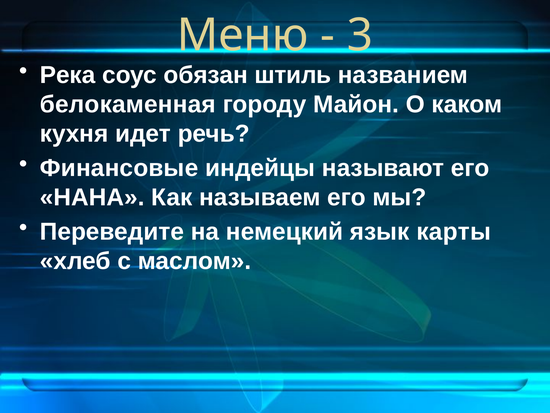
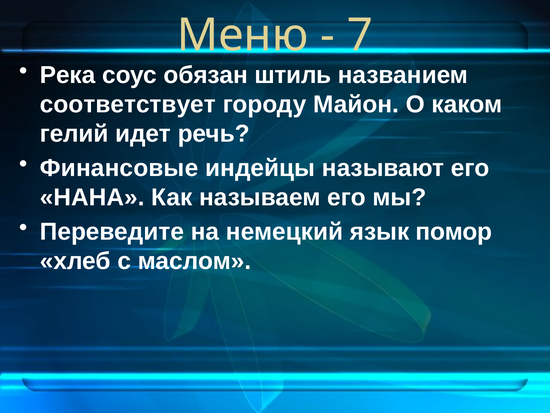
3: 3 -> 7
белокаменная: белокаменная -> соответствует
кухня: кухня -> гелий
карты: карты -> помор
